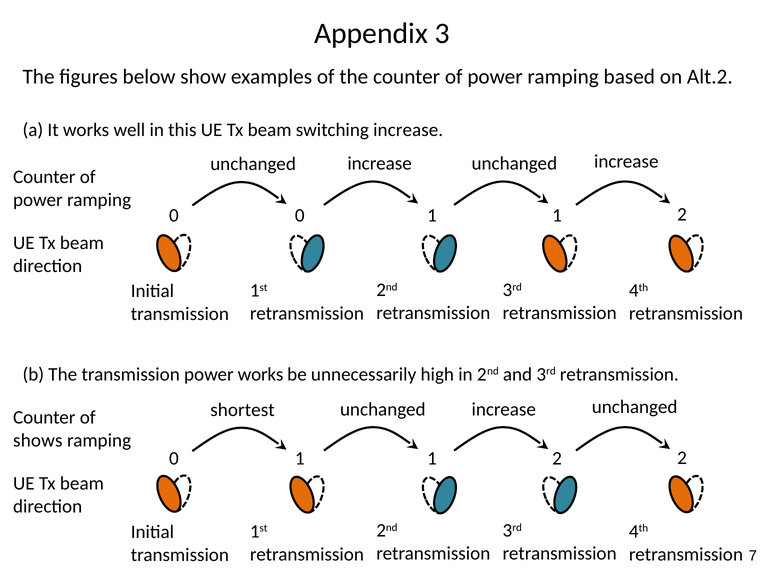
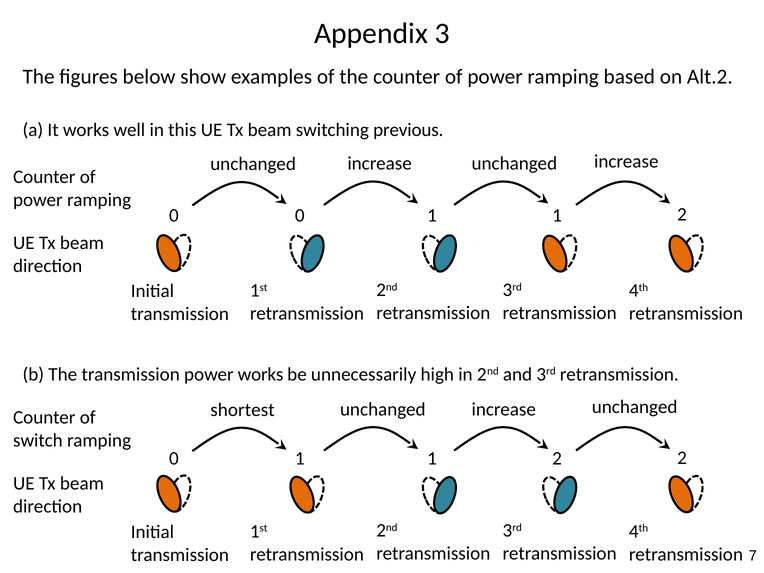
switching increase: increase -> previous
shows: shows -> switch
